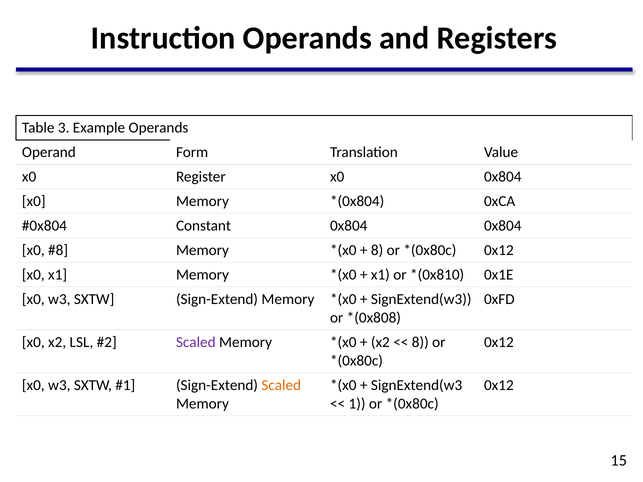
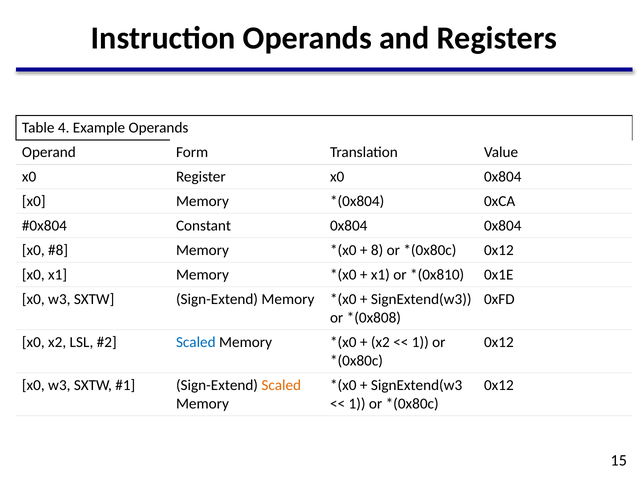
3: 3 -> 4
Scaled at (196, 342) colour: purple -> blue
8 at (420, 342): 8 -> 1
